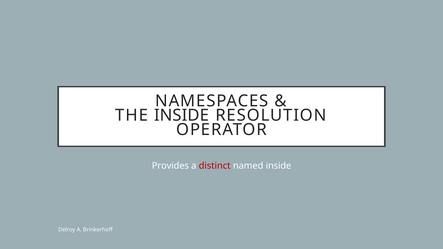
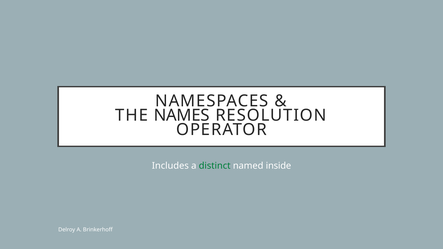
THE INSIDE: INSIDE -> NAMES
Provides: Provides -> Includes
distinct colour: red -> green
